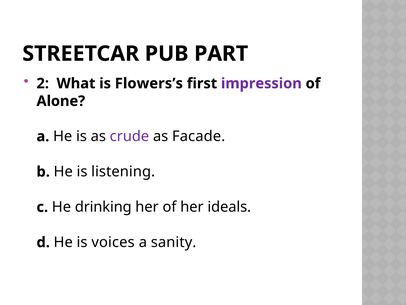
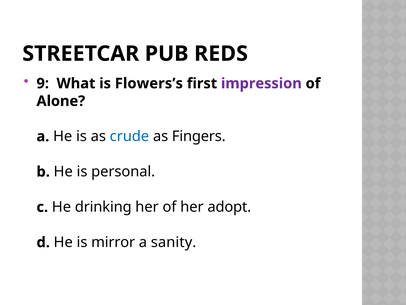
PART: PART -> REDS
2: 2 -> 9
crude colour: purple -> blue
Facade: Facade -> Fingers
listening: listening -> personal
ideals: ideals -> adopt
voices: voices -> mirror
